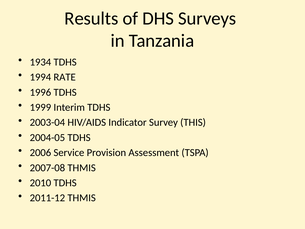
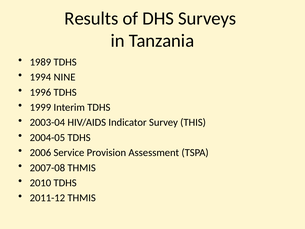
1934: 1934 -> 1989
RATE: RATE -> NINE
